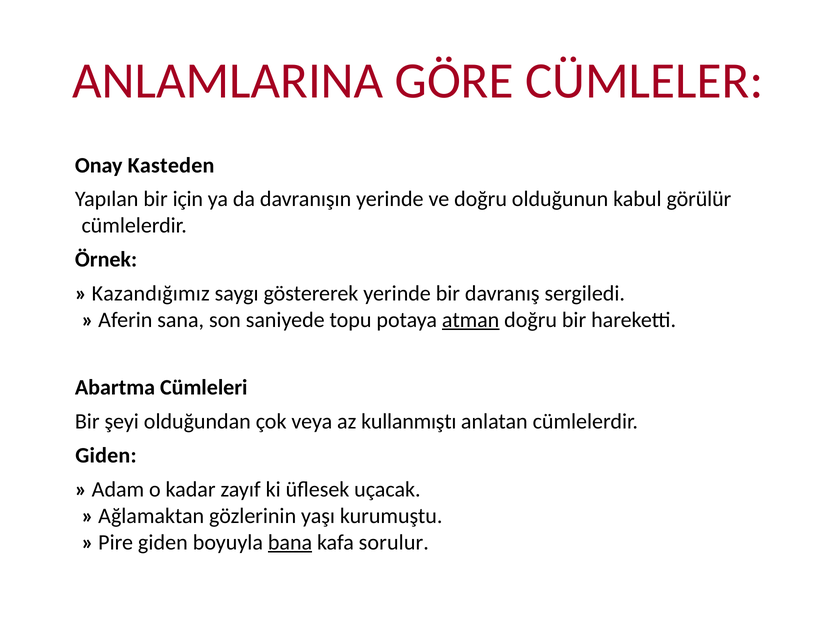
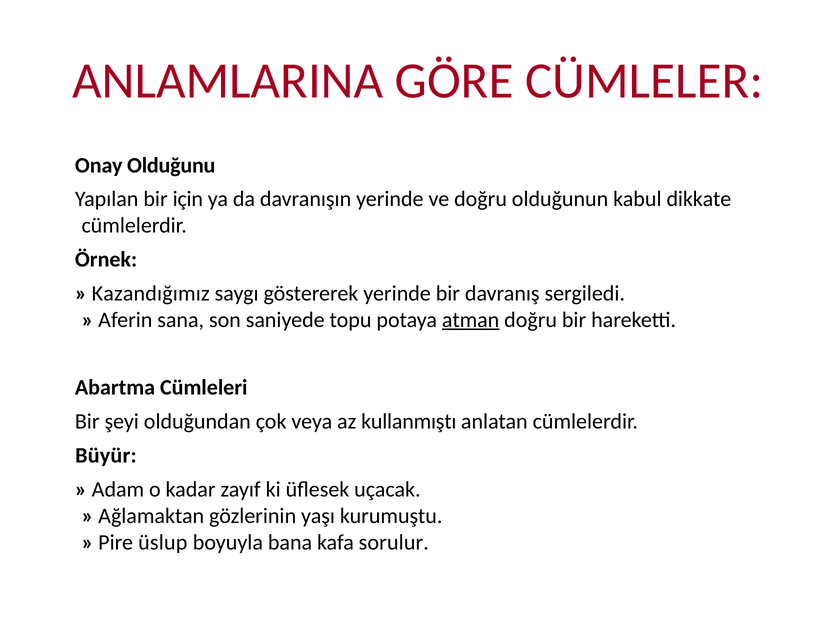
Kasteden: Kasteden -> Olduğunu
görülür: görülür -> dikkate
Giden at (106, 455): Giden -> Büyür
Pire giden: giden -> üslup
bana underline: present -> none
